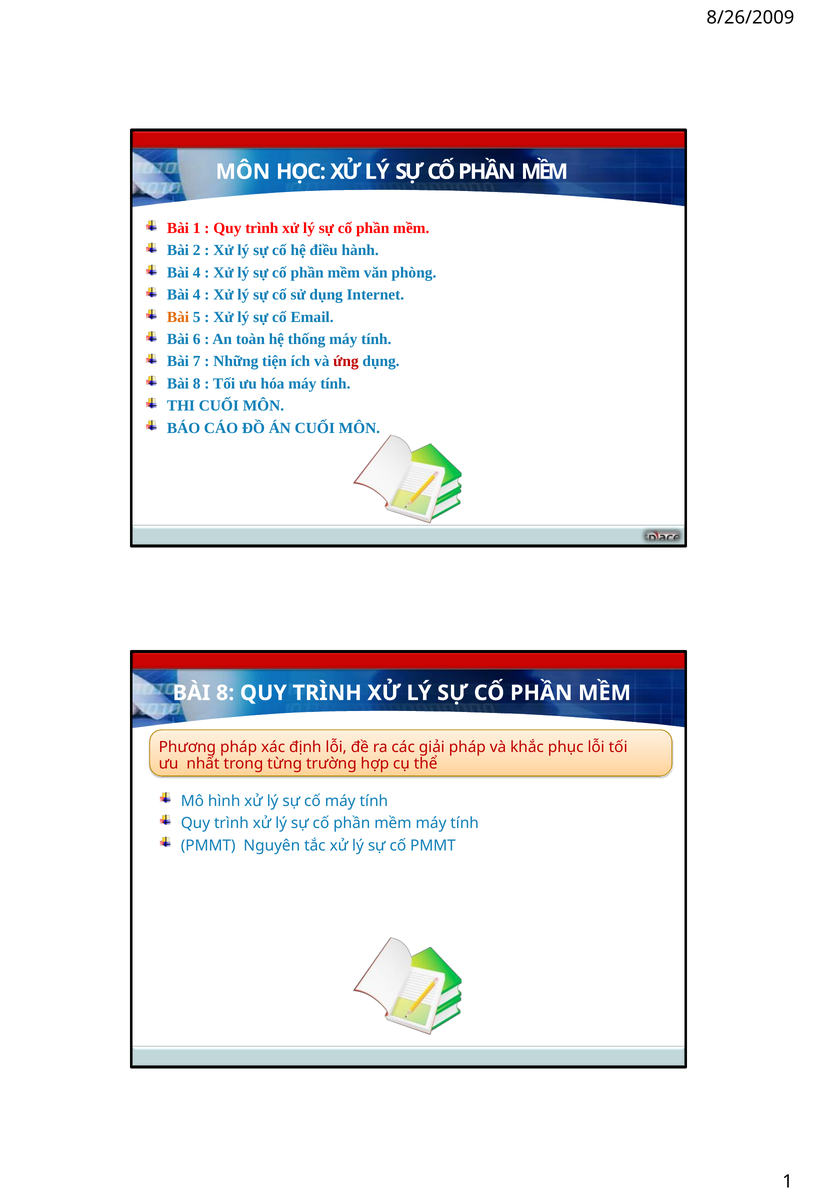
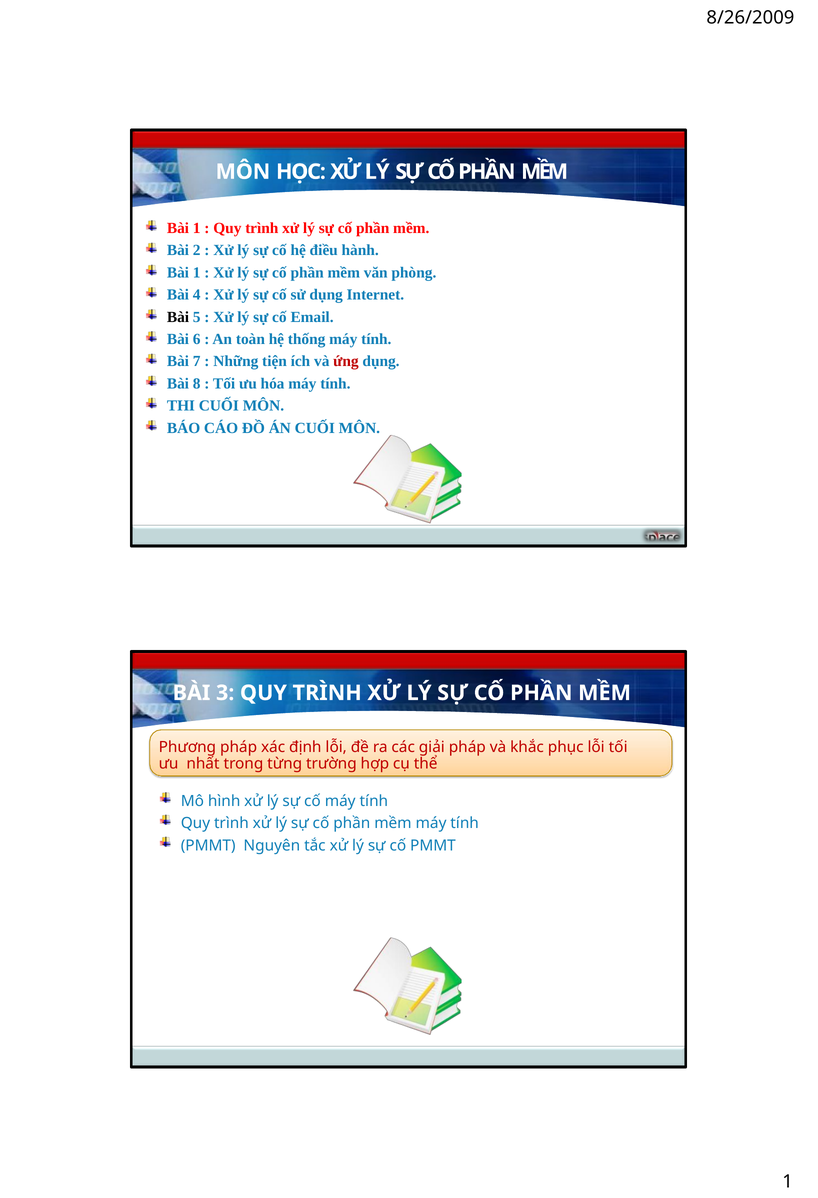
4 at (197, 272): 4 -> 1
Bài at (178, 317) colour: orange -> black
8 at (225, 693): 8 -> 3
